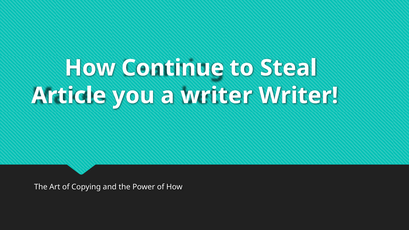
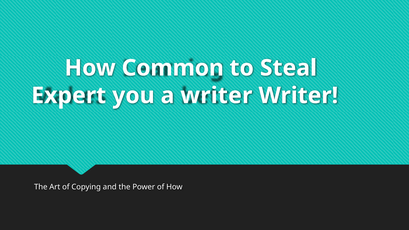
Continue: Continue -> Common
Article: Article -> Expert
